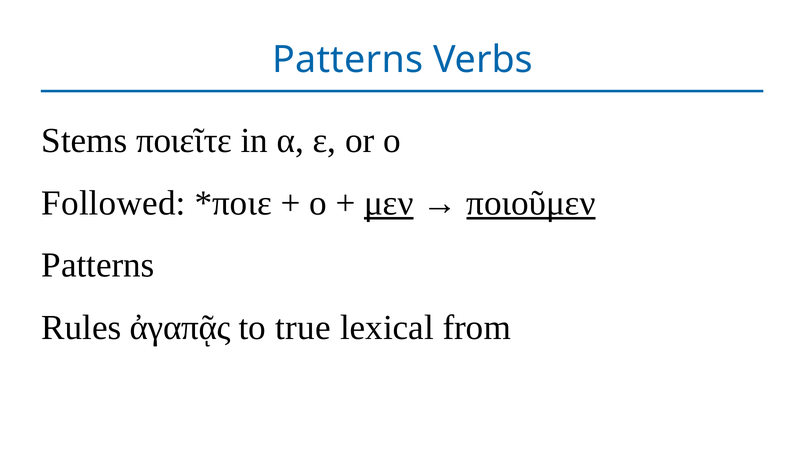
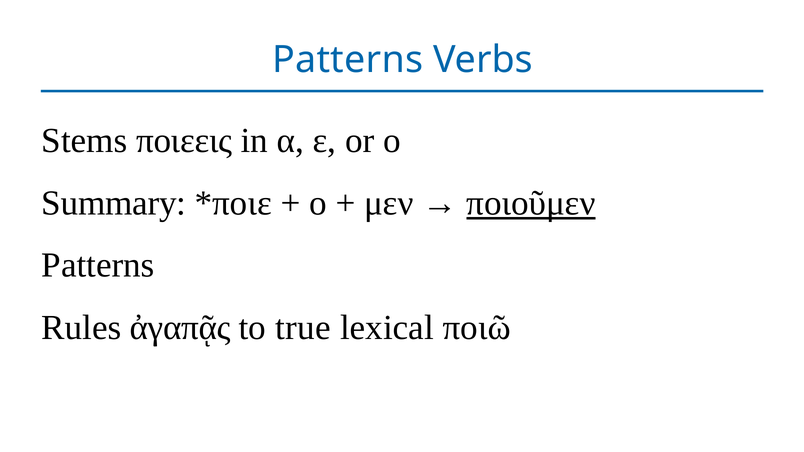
ποιεῖτε: ποιεῖτε -> ποιεεις
Followed: Followed -> Summary
μεν underline: present -> none
from: from -> ποιῶ
